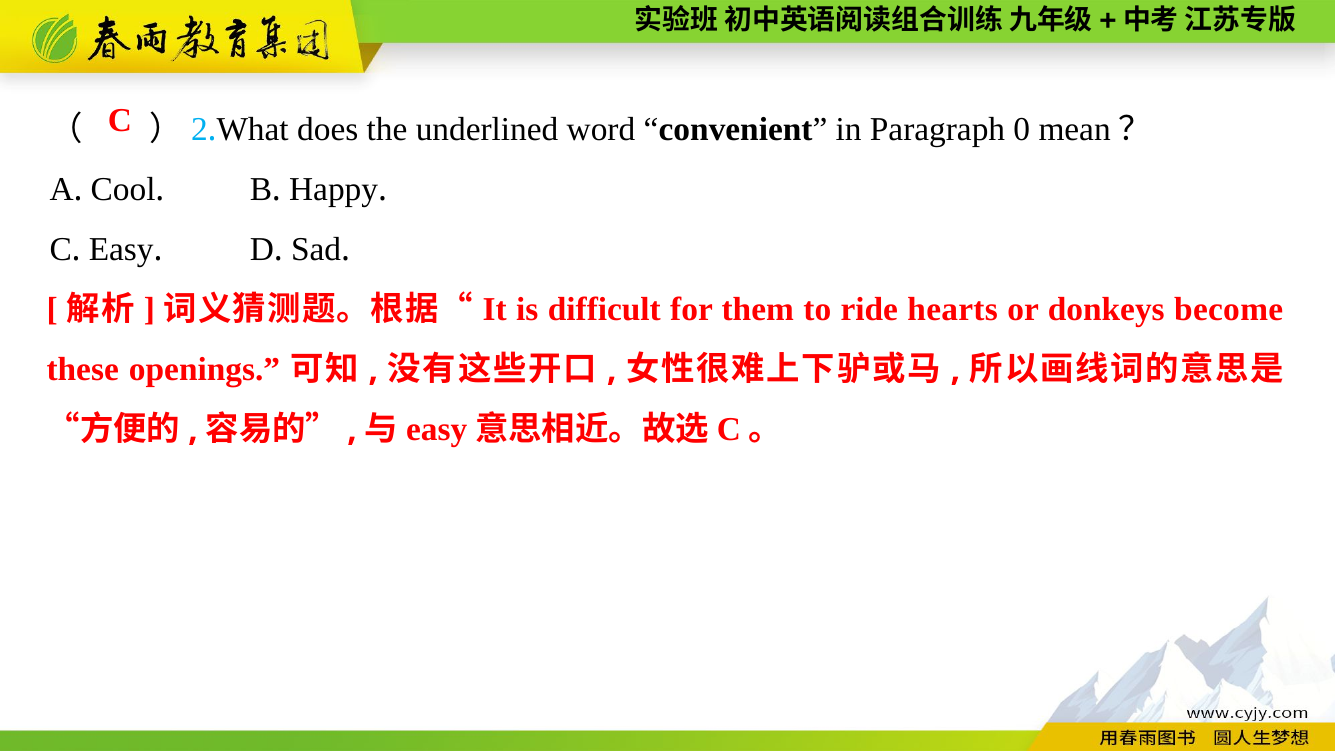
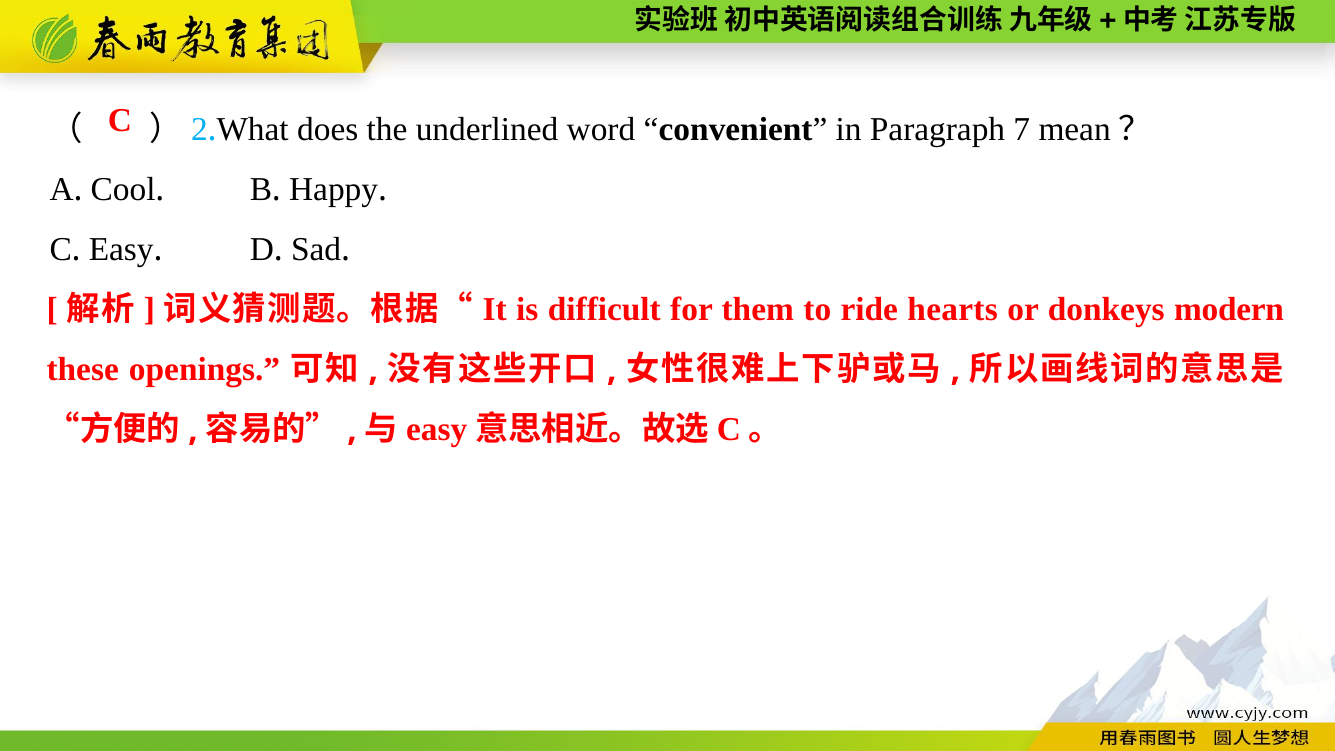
0: 0 -> 7
become: become -> modern
